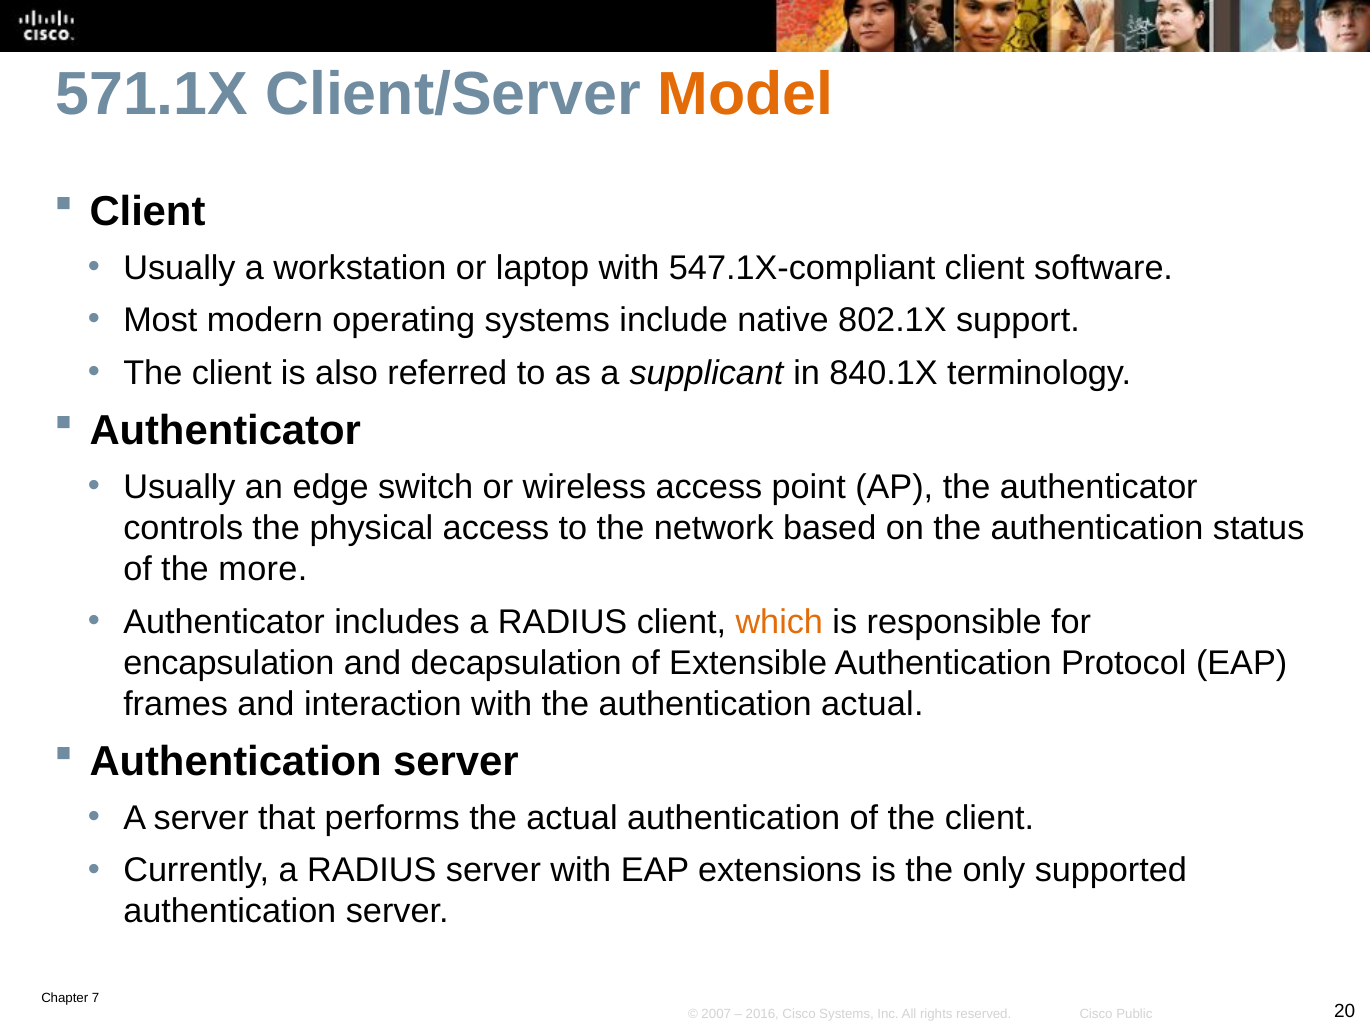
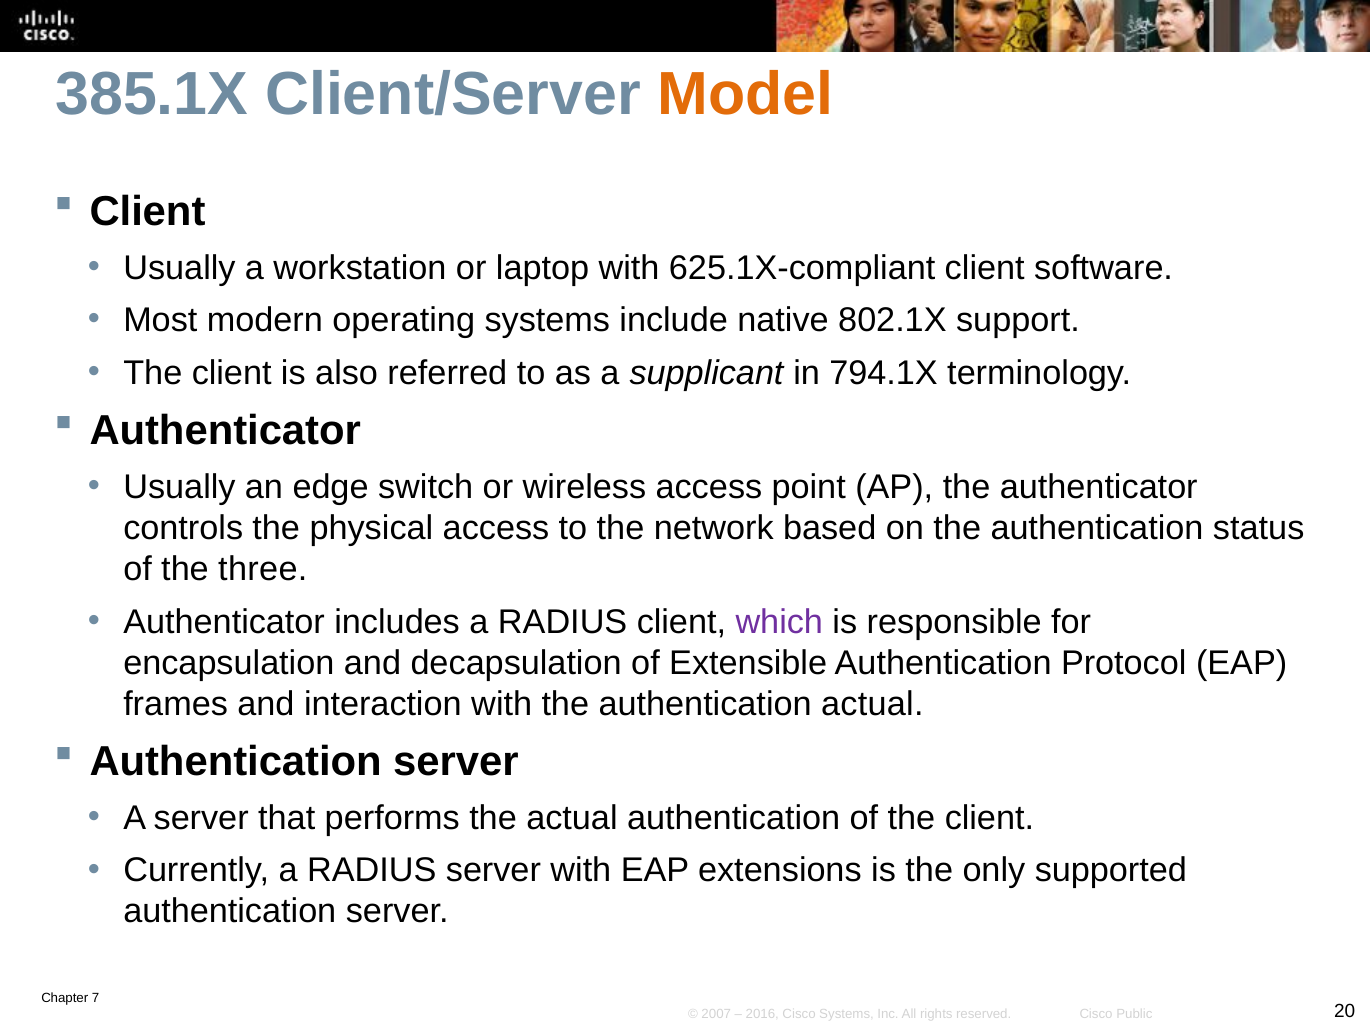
571.1X: 571.1X -> 385.1X
547.1X-compliant: 547.1X-compliant -> 625.1X-compliant
840.1X: 840.1X -> 794.1X
more: more -> three
which colour: orange -> purple
